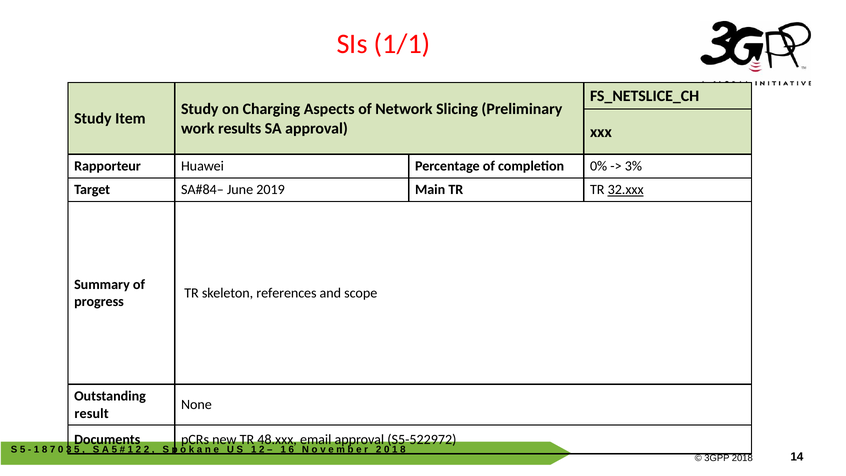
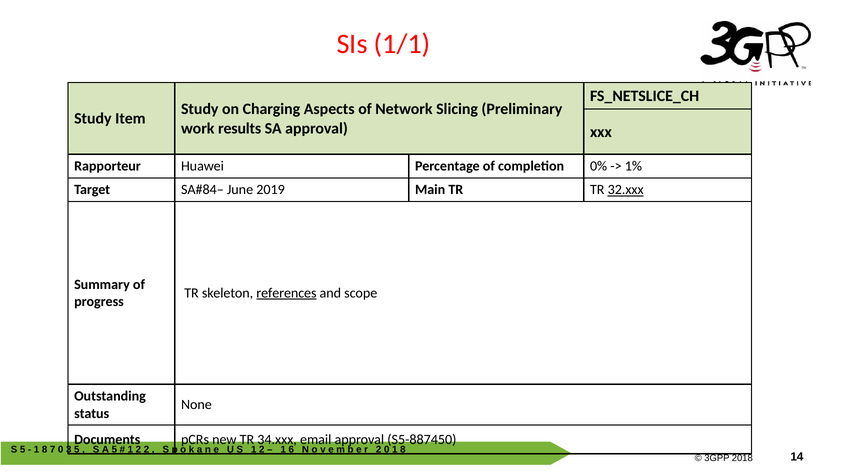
3%: 3% -> 1%
references underline: none -> present
result: result -> status
48.xxx: 48.xxx -> 34.xxx
S5-522972: S5-522972 -> S5-887450
